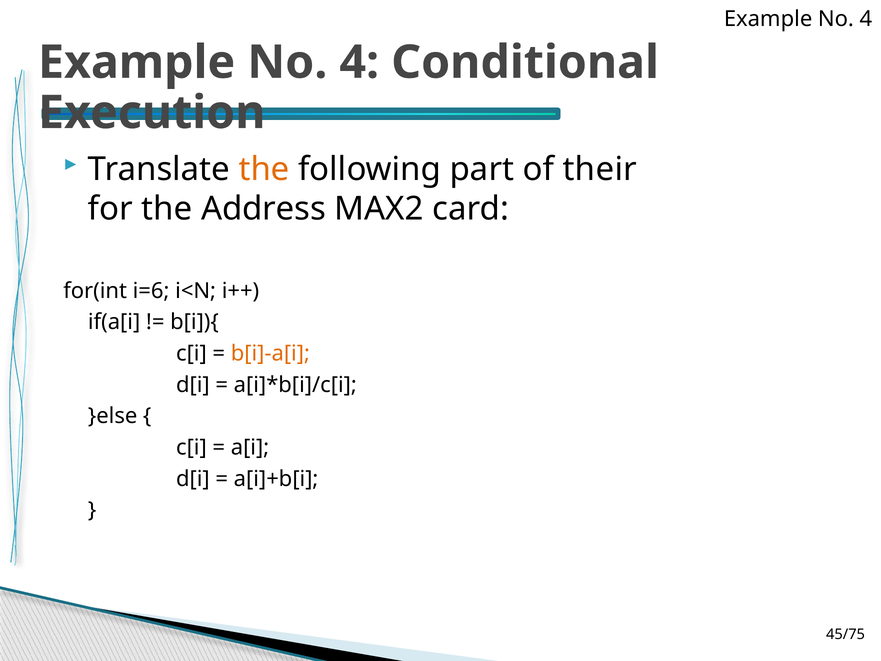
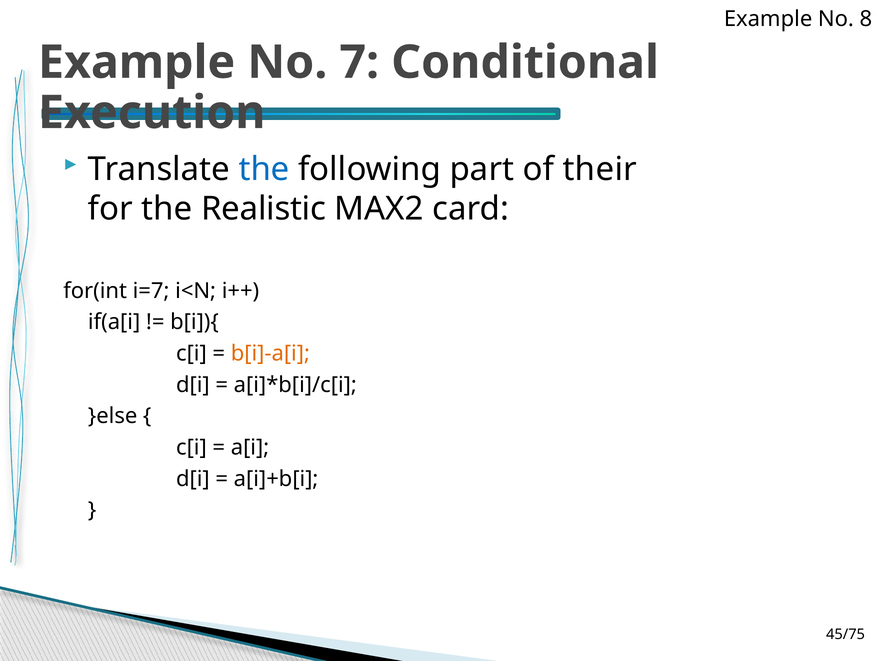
4 at (866, 19): 4 -> 8
4 at (359, 62): 4 -> 7
the at (264, 169) colour: orange -> blue
Address: Address -> Realistic
i=6: i=6 -> i=7
